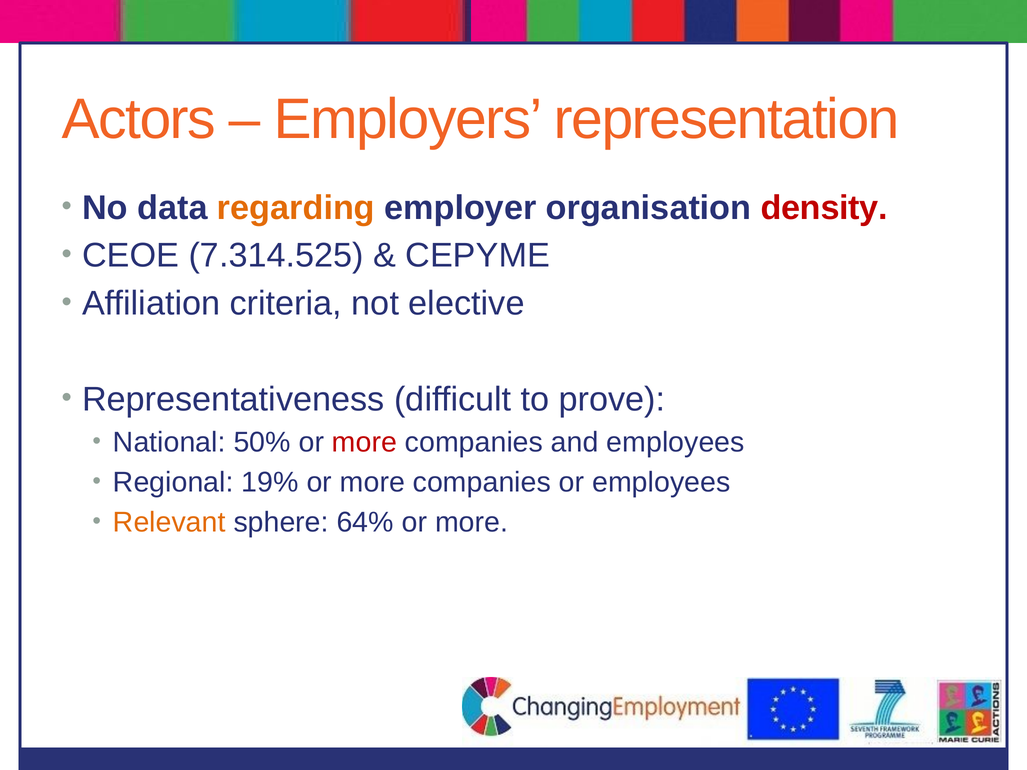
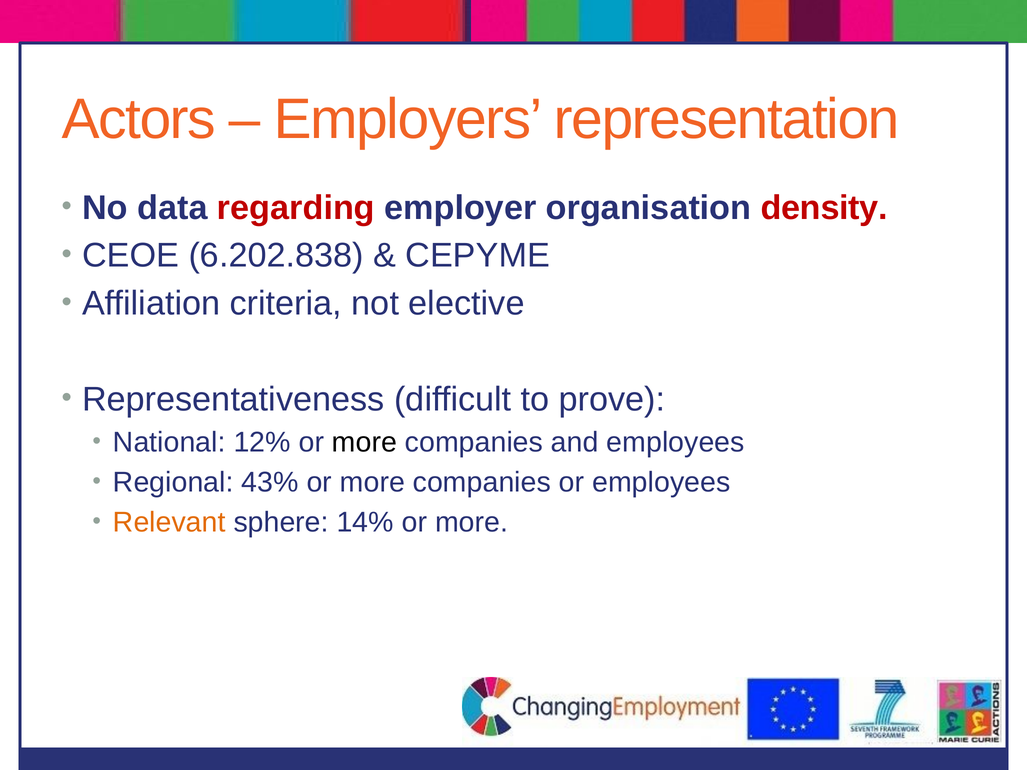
regarding colour: orange -> red
7.314.525: 7.314.525 -> 6.202.838
50%: 50% -> 12%
more at (364, 442) colour: red -> black
19%: 19% -> 43%
64%: 64% -> 14%
